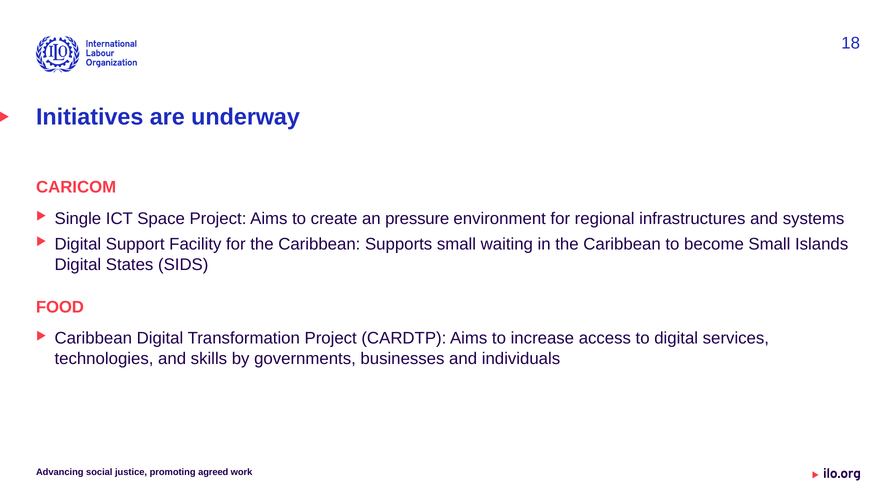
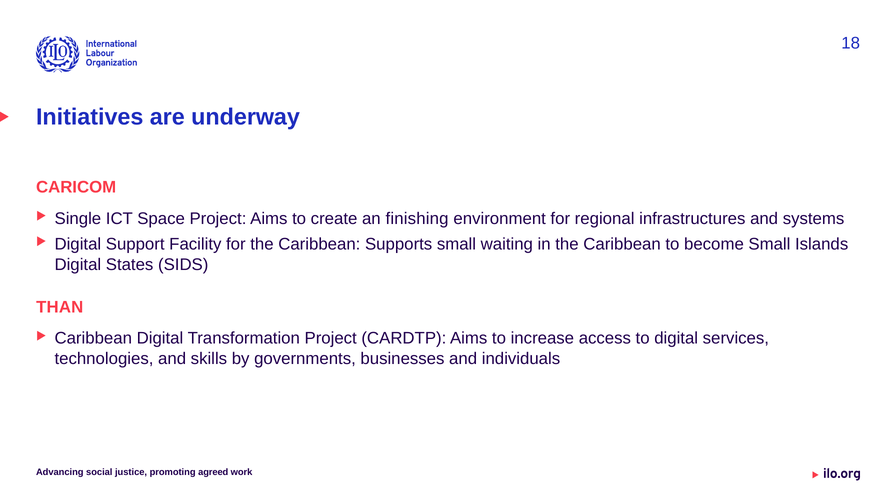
pressure: pressure -> finishing
FOOD: FOOD -> THAN
